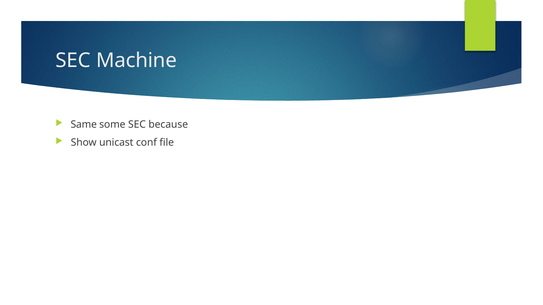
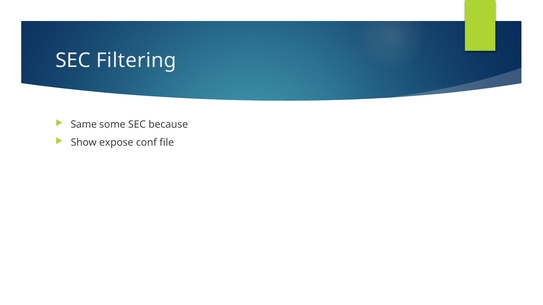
Machine: Machine -> Filtering
unicast: unicast -> expose
